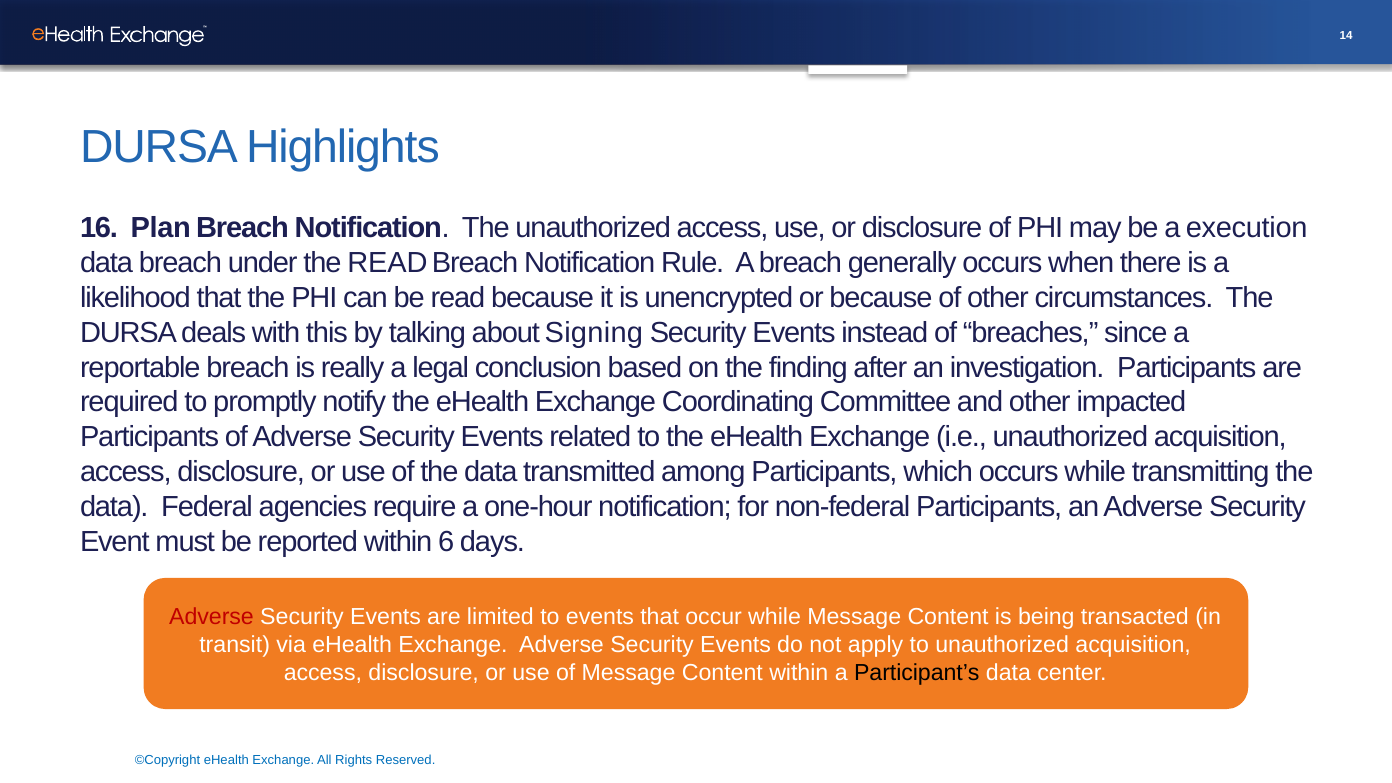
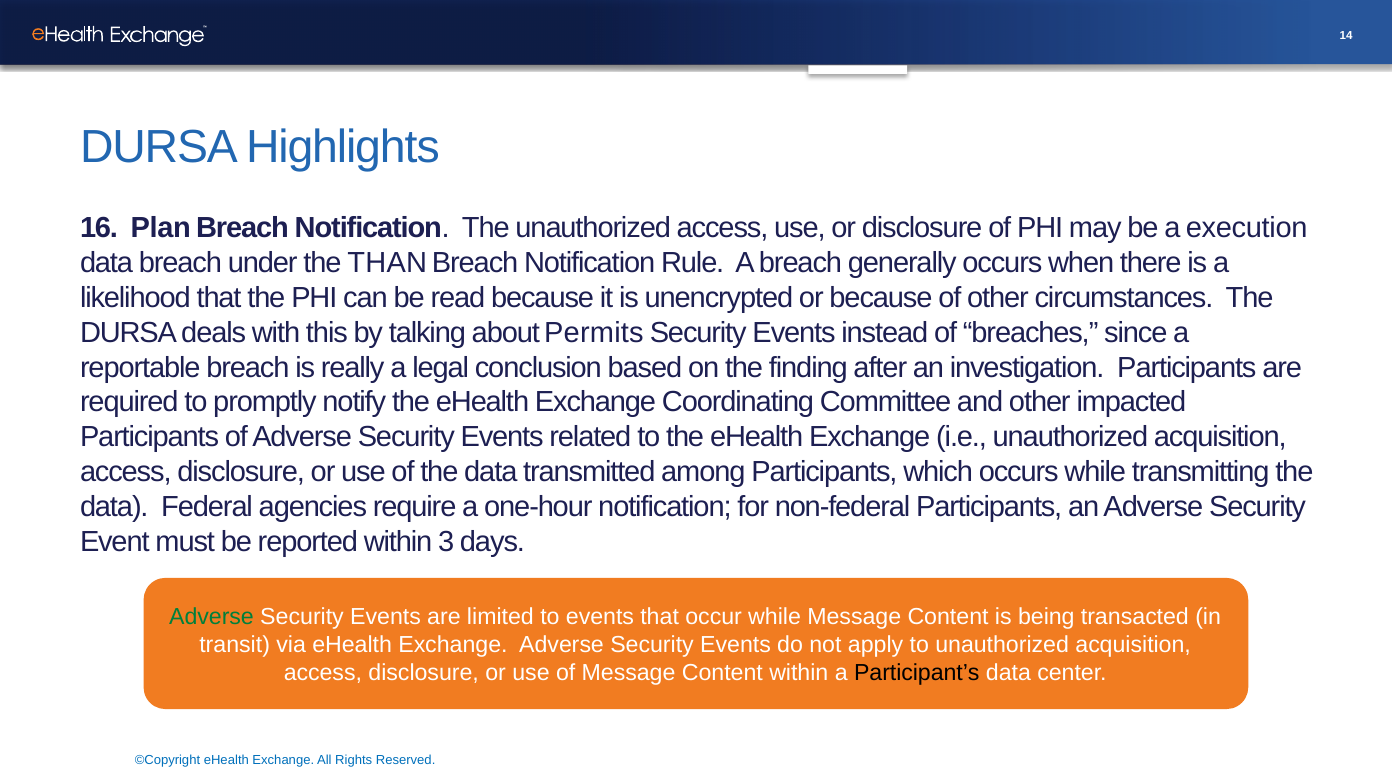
the READ: READ -> THAN
Signing: Signing -> Permits
6: 6 -> 3
Adverse at (212, 617) colour: red -> green
